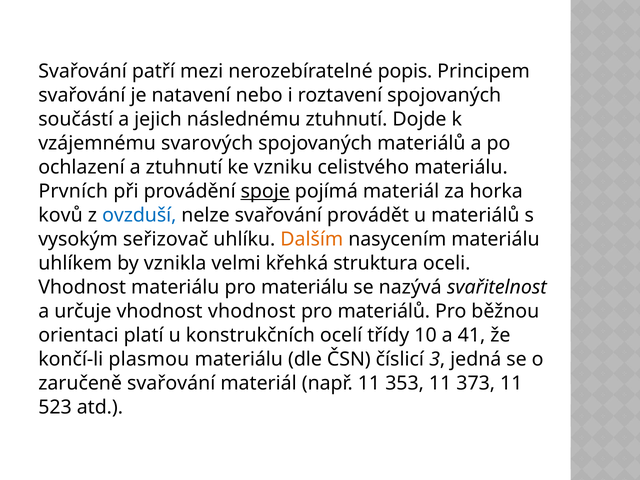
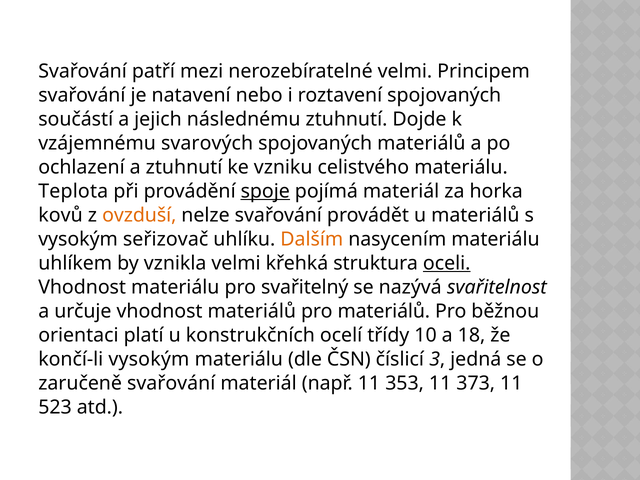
nerozebíratelné popis: popis -> velmi
Prvních: Prvních -> Teplota
ovzduší colour: blue -> orange
oceli underline: none -> present
pro materiálu: materiálu -> svařitelný
vhodnost vhodnost: vhodnost -> materiálů
41: 41 -> 18
končí-li plasmou: plasmou -> vysokým
